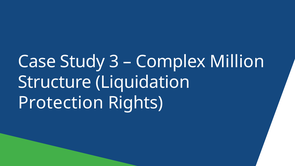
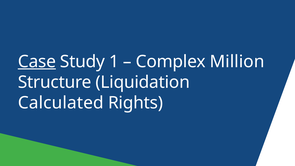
Case underline: none -> present
3: 3 -> 1
Protection: Protection -> Calculated
